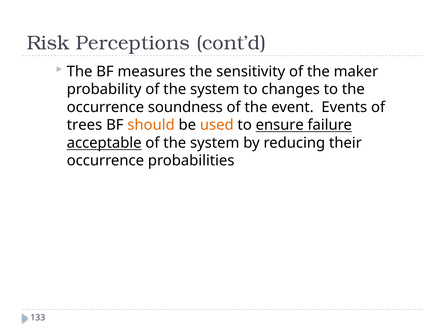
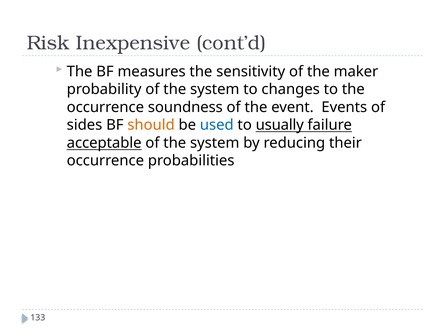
Perceptions: Perceptions -> Inexpensive
trees: trees -> sides
used colour: orange -> blue
ensure: ensure -> usually
